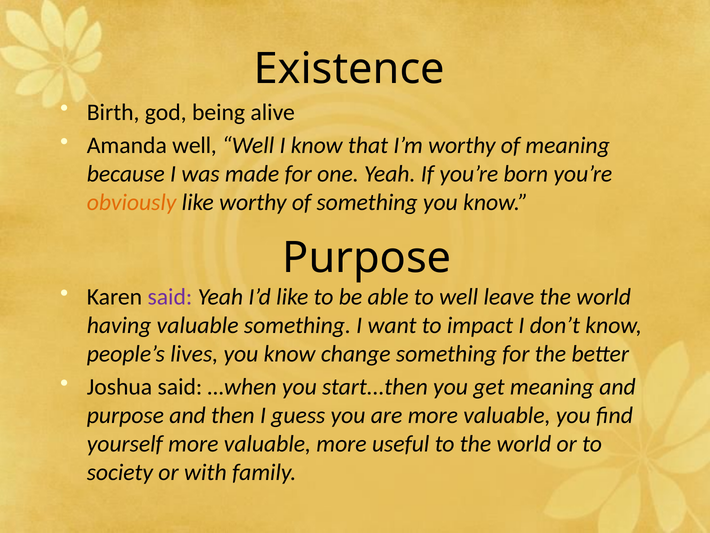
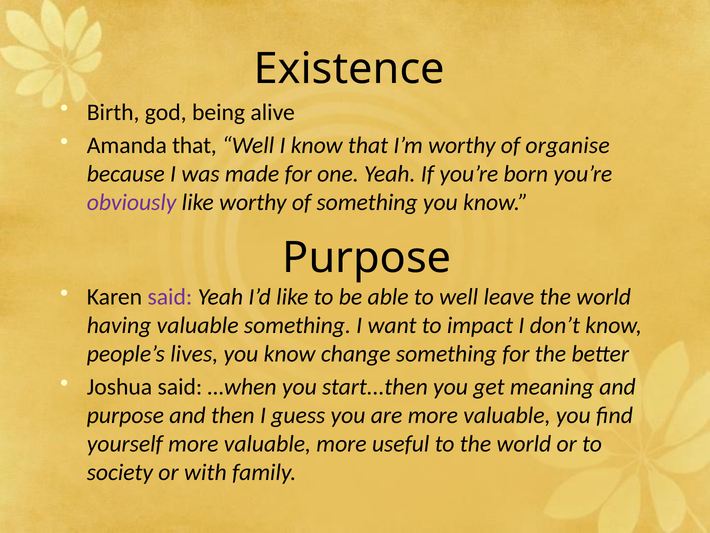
Amanda well: well -> that
of meaning: meaning -> organise
obviously colour: orange -> purple
